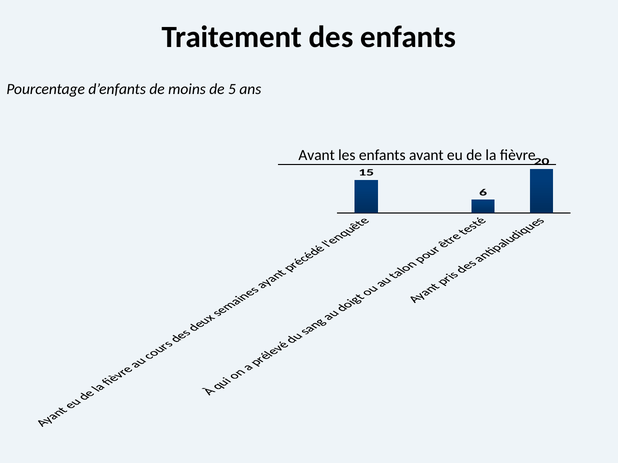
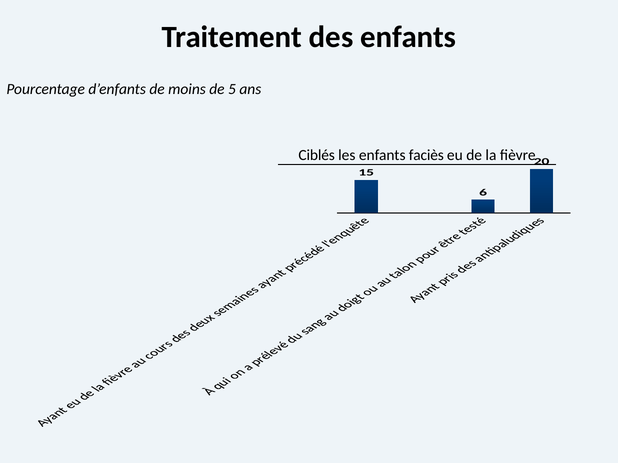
Avant at (317, 155): Avant -> Ciblés
les enfants avant: avant -> faciès
